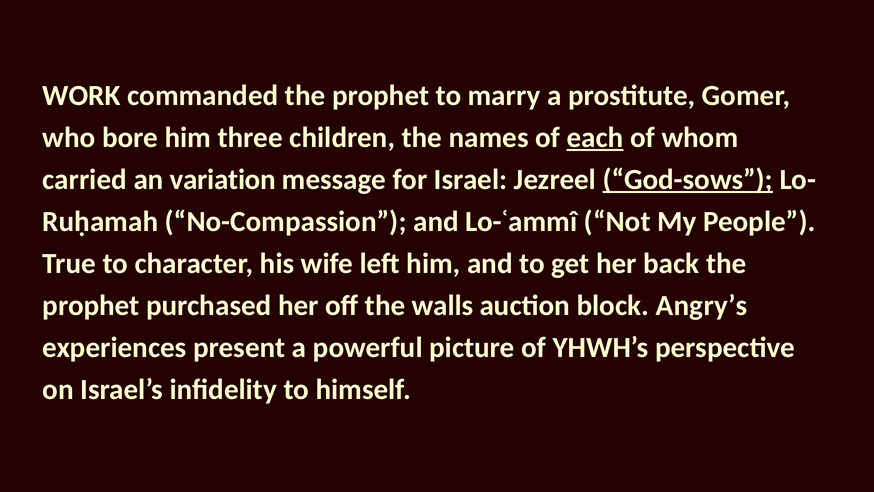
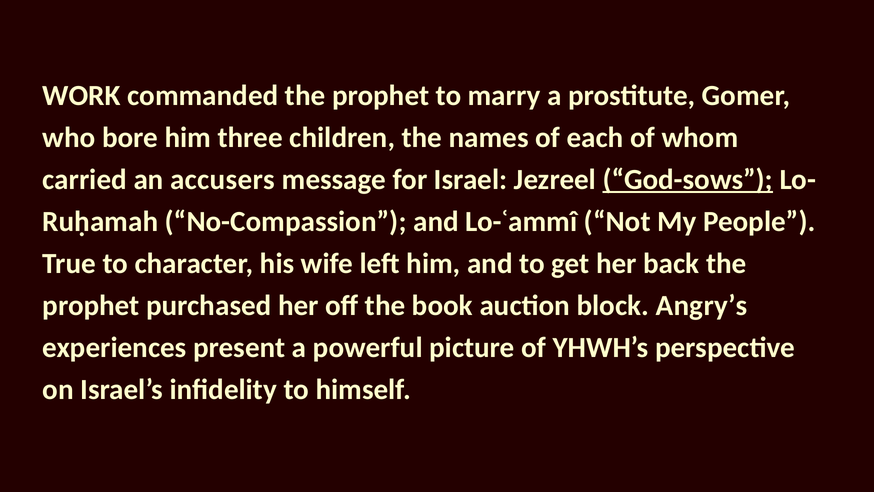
each underline: present -> none
variation: variation -> accusers
walls: walls -> book
